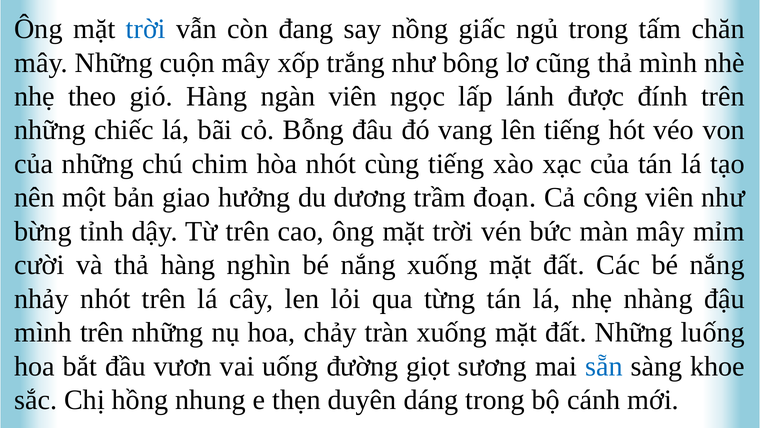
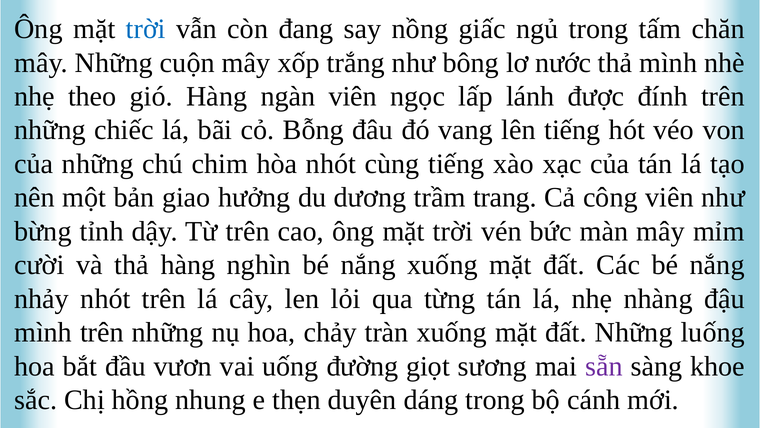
cũng: cũng -> nước
đoạn: đoạn -> trang
sẵn colour: blue -> purple
